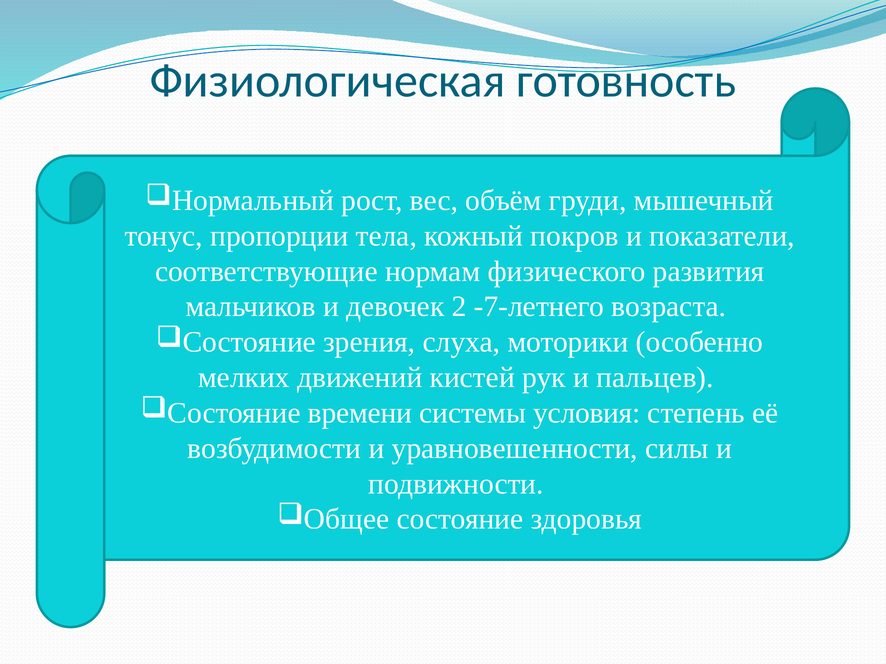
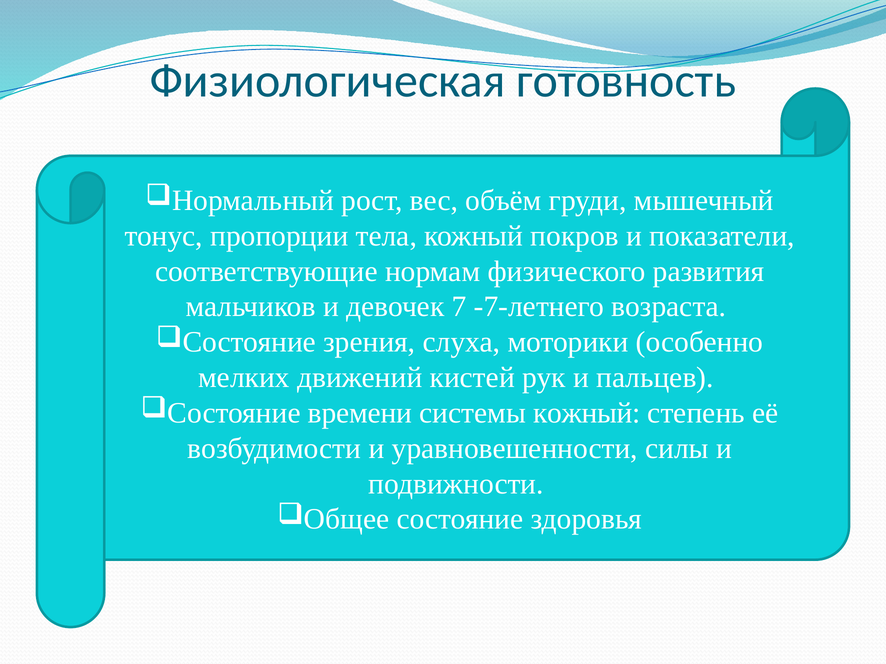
2: 2 -> 7
системы условия: условия -> кожный
